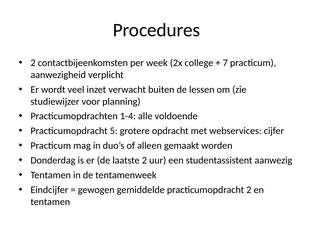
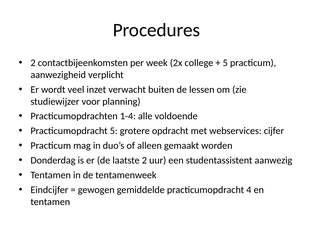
7 at (225, 63): 7 -> 5
practicumopdracht 2: 2 -> 4
